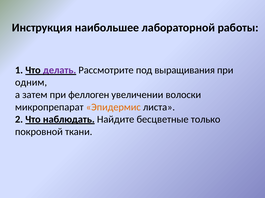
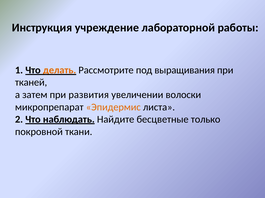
наибольшее: наибольшее -> учреждение
делать colour: purple -> orange
одним: одним -> тканей
феллоген: феллоген -> развития
